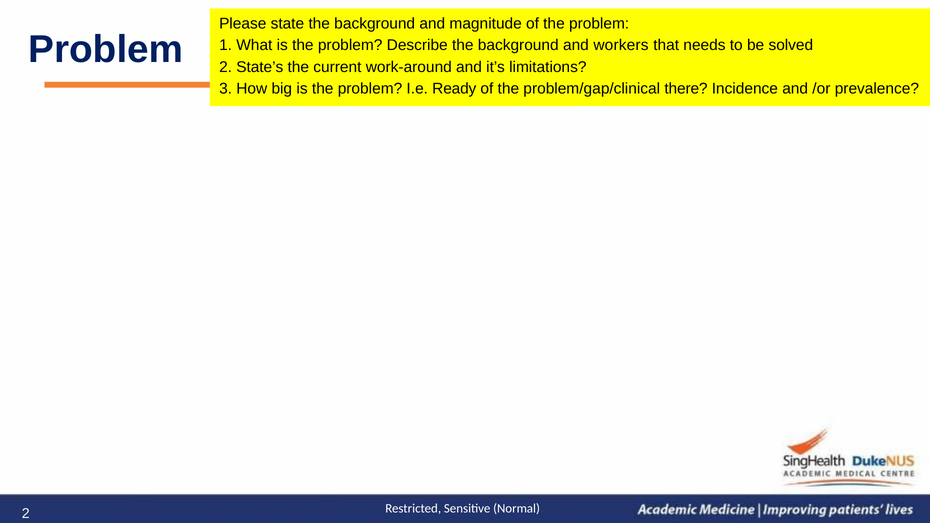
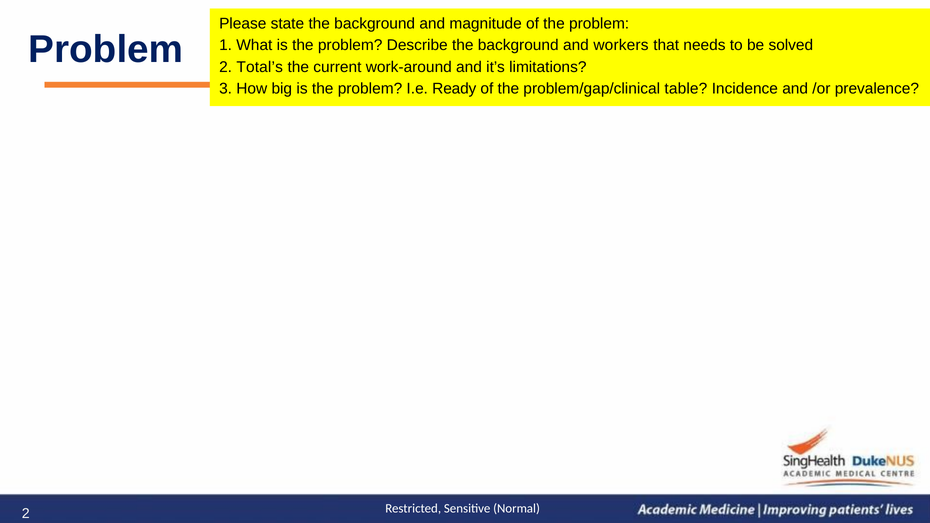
State’s: State’s -> Total’s
there: there -> table
